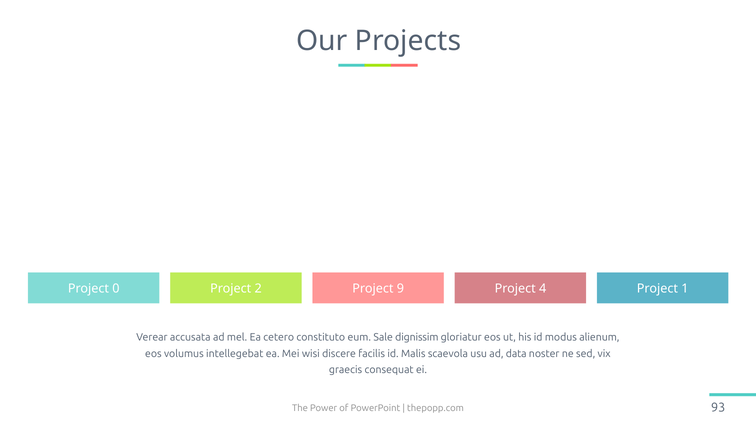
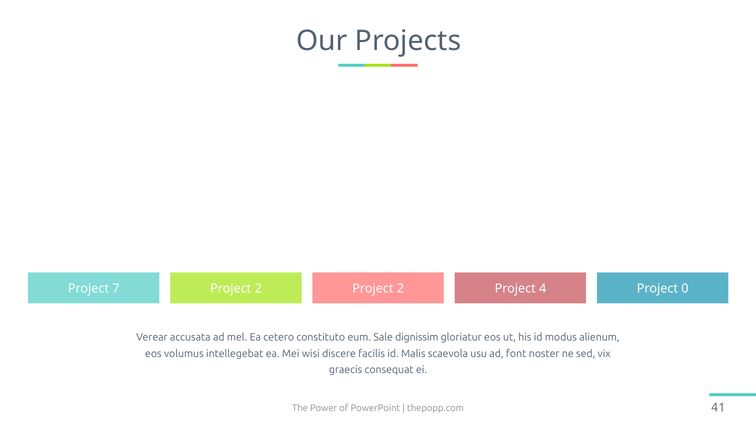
0: 0 -> 7
2 Project 9: 9 -> 2
1: 1 -> 0
data: data -> font
93: 93 -> 41
